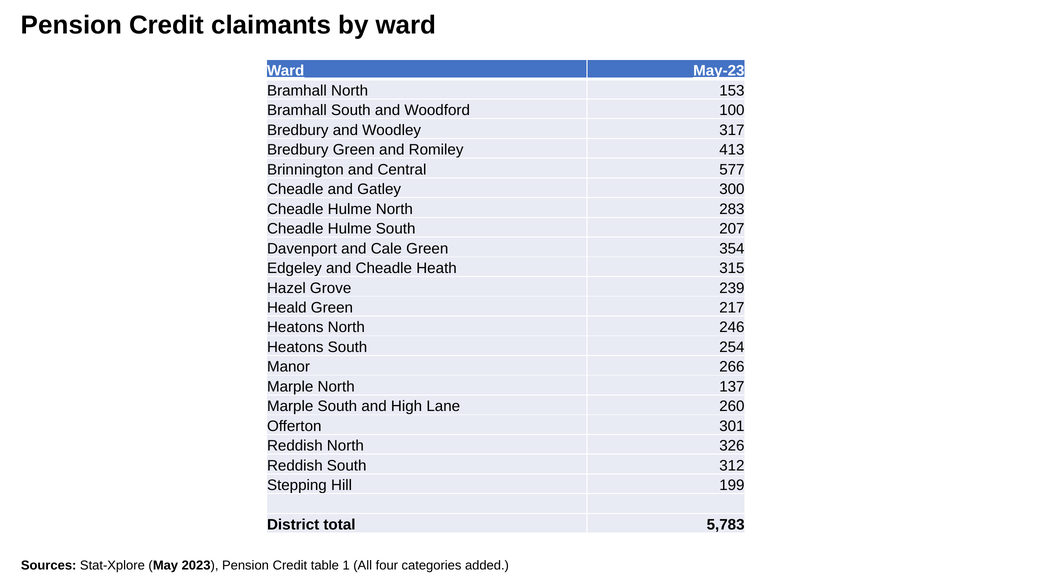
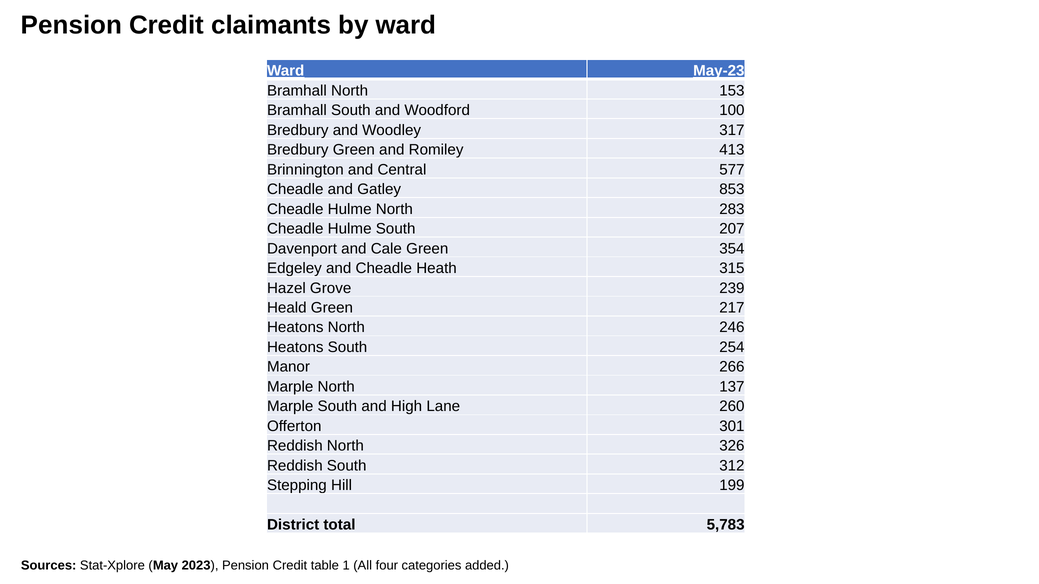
300: 300 -> 853
